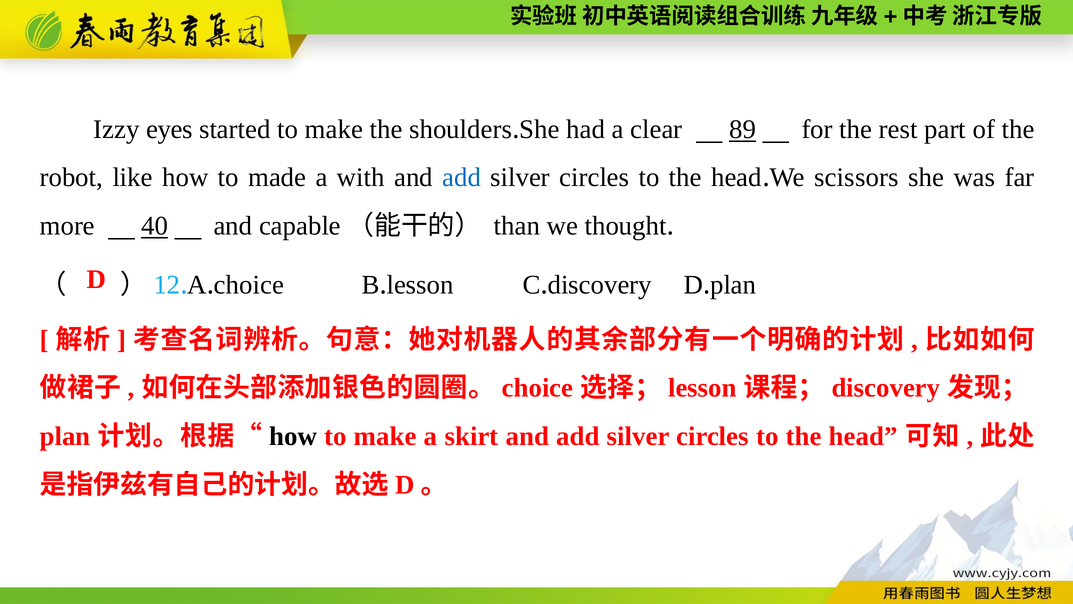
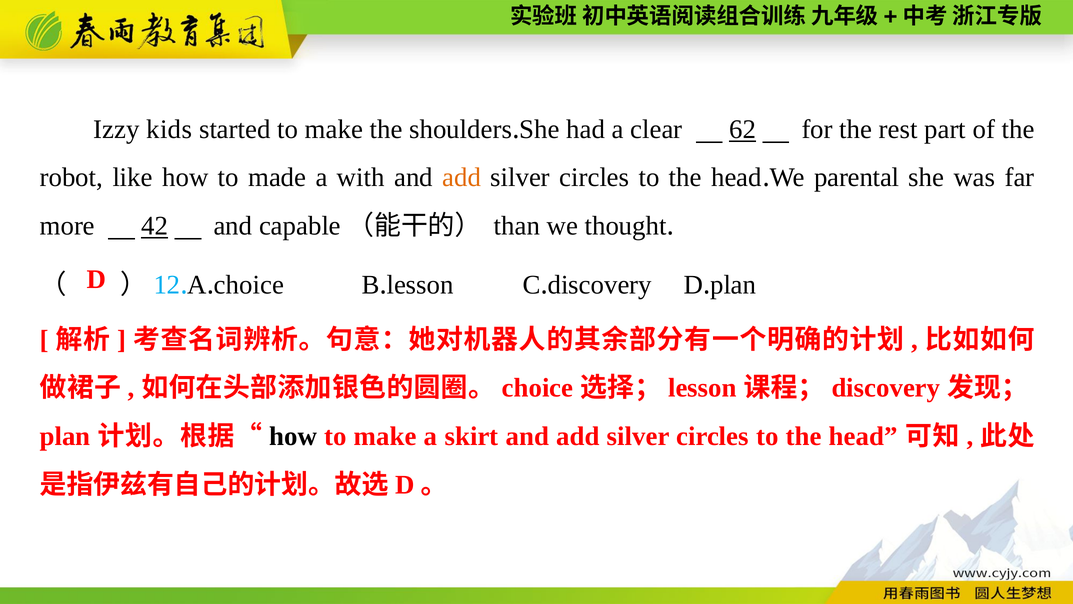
eyes: eyes -> kids
89: 89 -> 62
add at (462, 177) colour: blue -> orange
scissors: scissors -> parental
40: 40 -> 42
